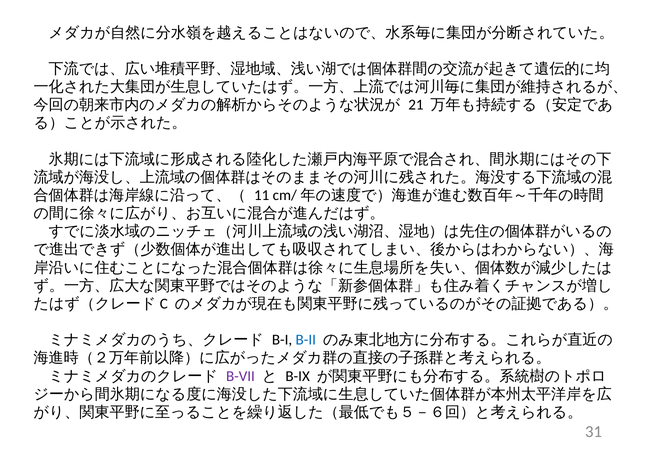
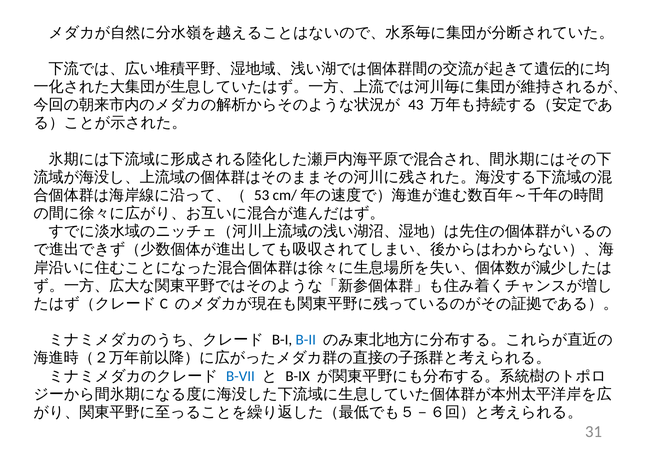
21: 21 -> 43
11: 11 -> 53
B-VII colour: purple -> blue
